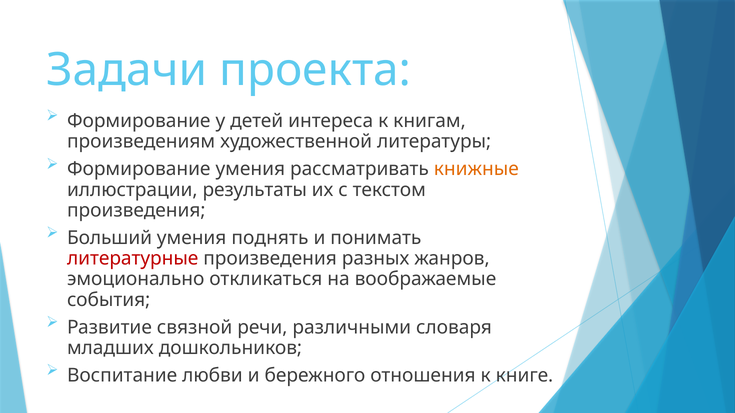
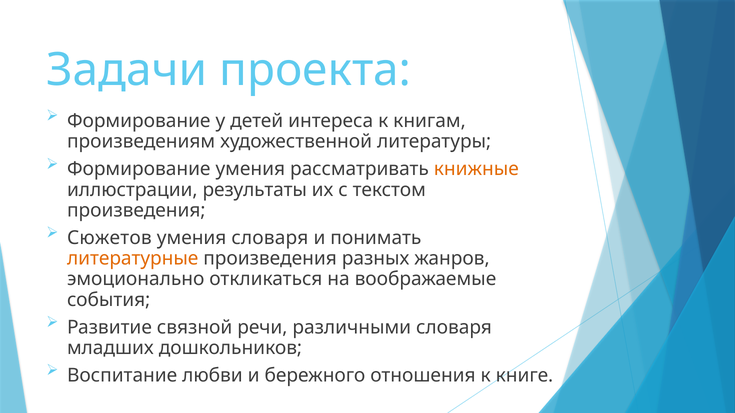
Больший: Больший -> Сюжетов
умения поднять: поднять -> словаря
литературные colour: red -> orange
